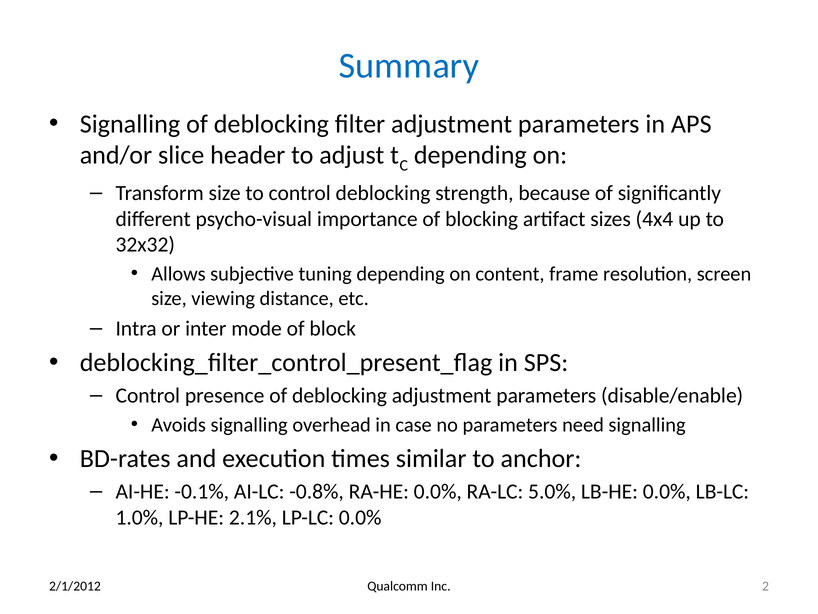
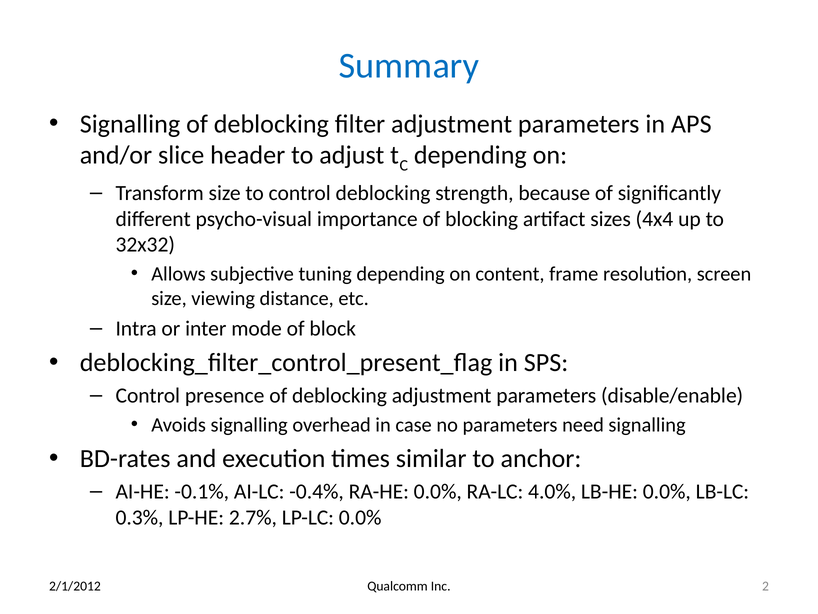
-0.8%: -0.8% -> -0.4%
5.0%: 5.0% -> 4.0%
1.0%: 1.0% -> 0.3%
2.1%: 2.1% -> 2.7%
